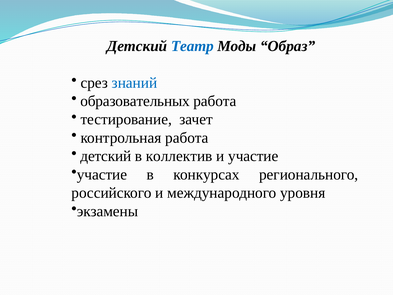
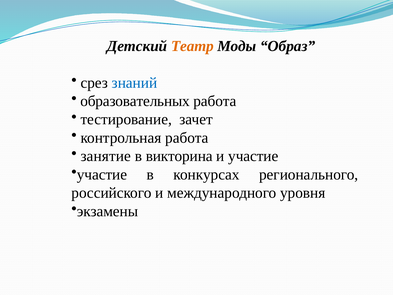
Театр colour: blue -> orange
детский at (106, 156): детский -> занятие
коллектив: коллектив -> викторина
